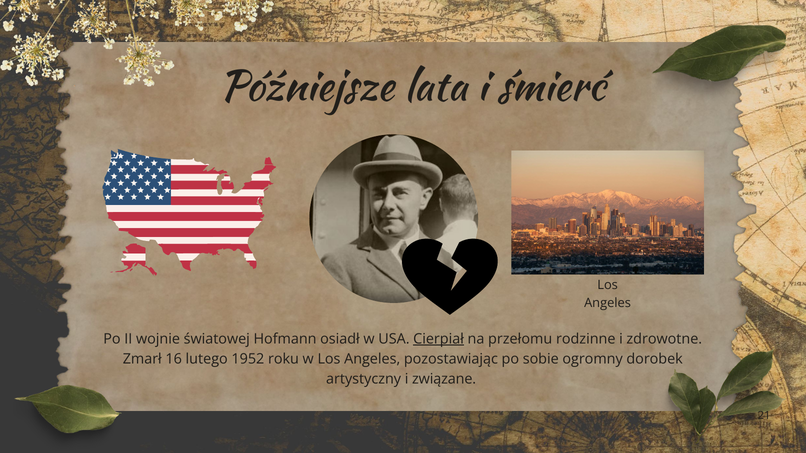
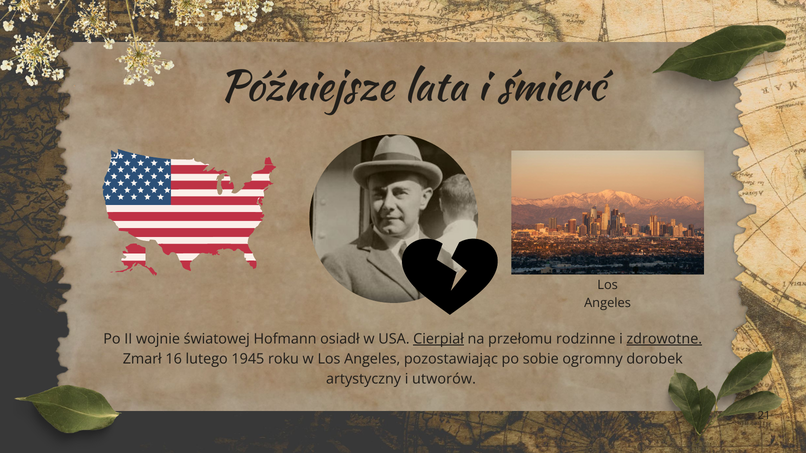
zdrowotne underline: none -> present
1952: 1952 -> 1945
związane: związane -> utworów
